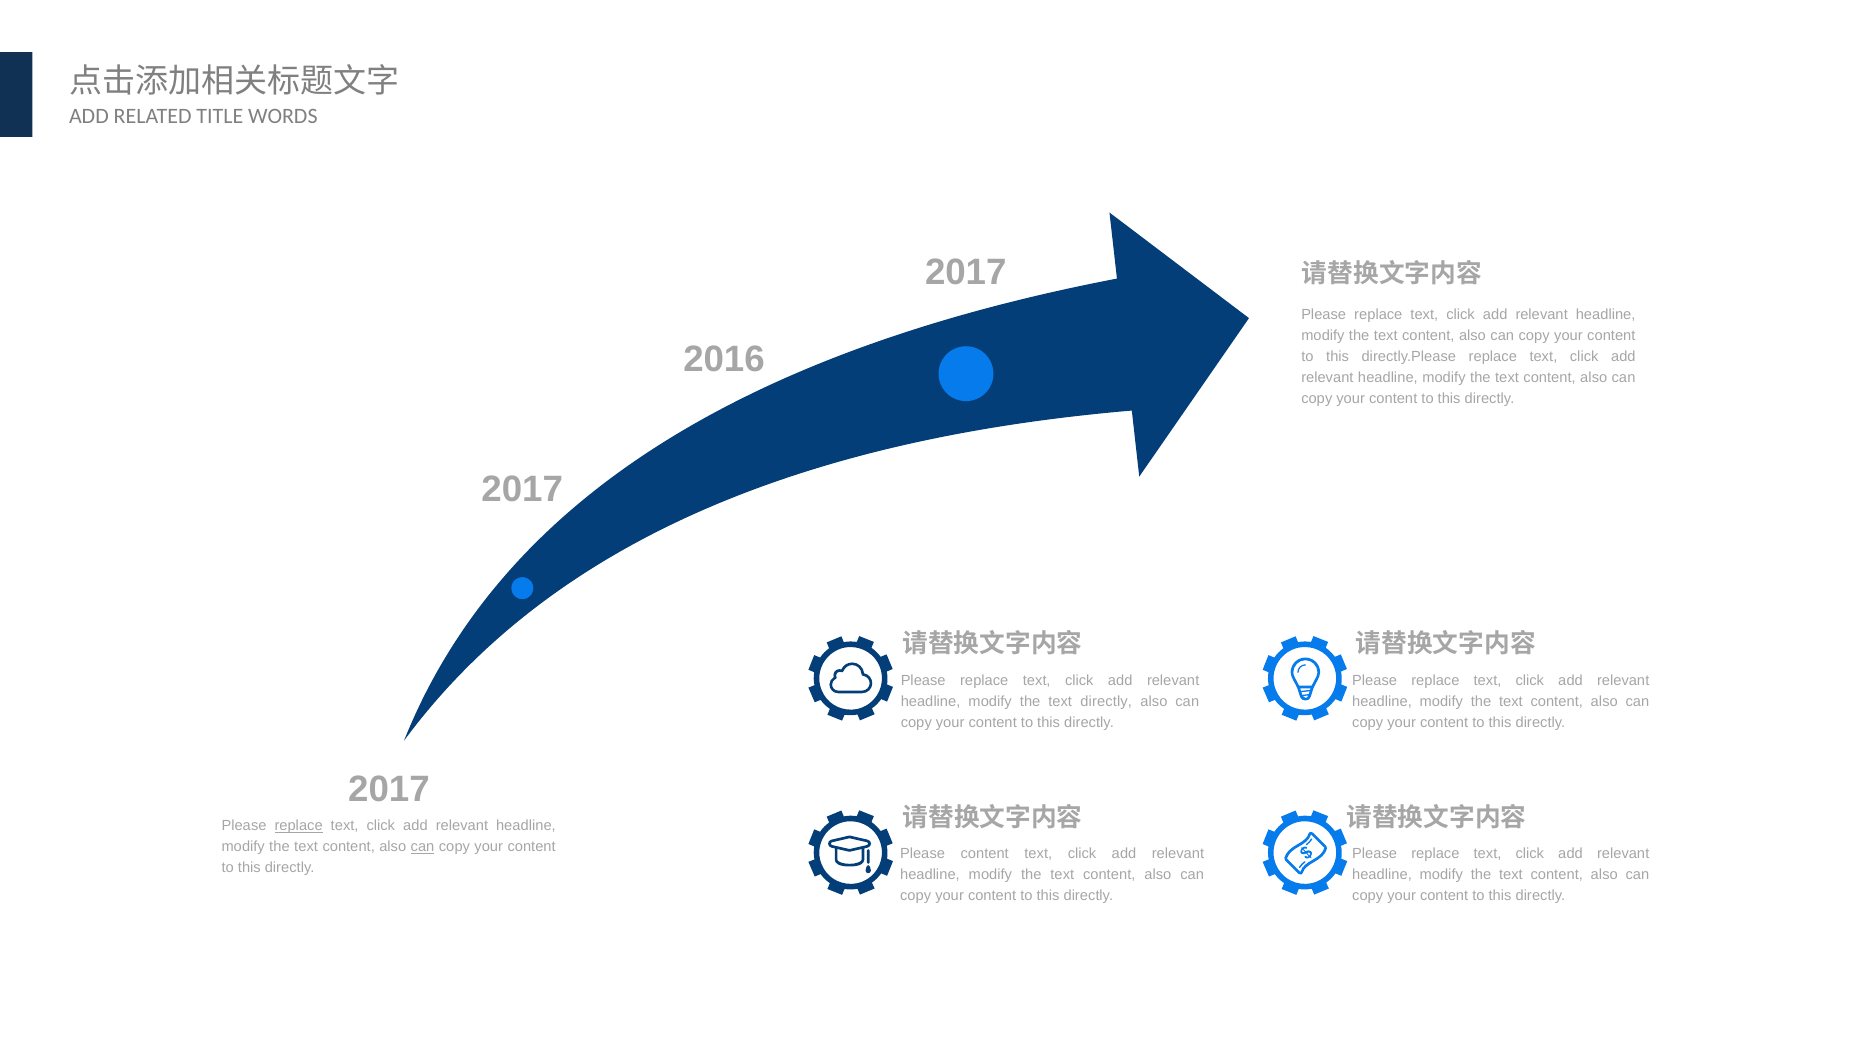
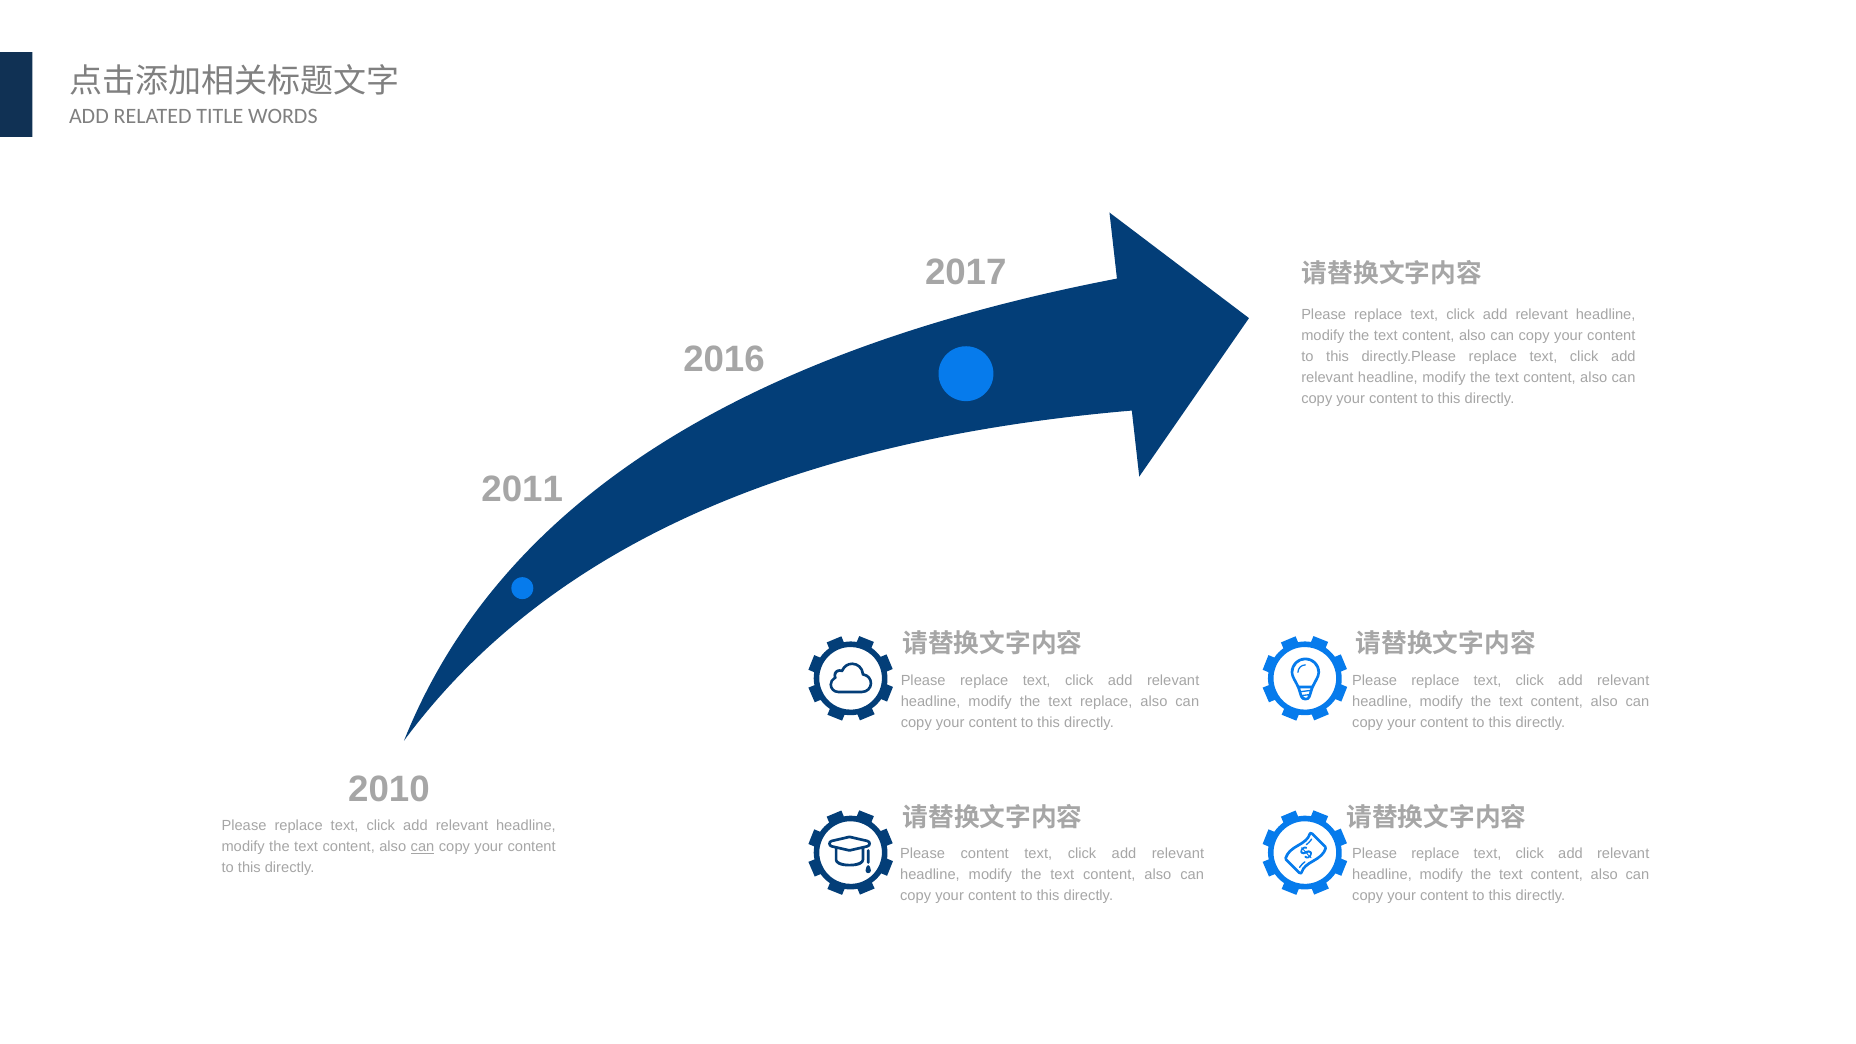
2017 at (522, 490): 2017 -> 2011
text directly: directly -> replace
2017 at (389, 789): 2017 -> 2010
replace at (299, 826) underline: present -> none
